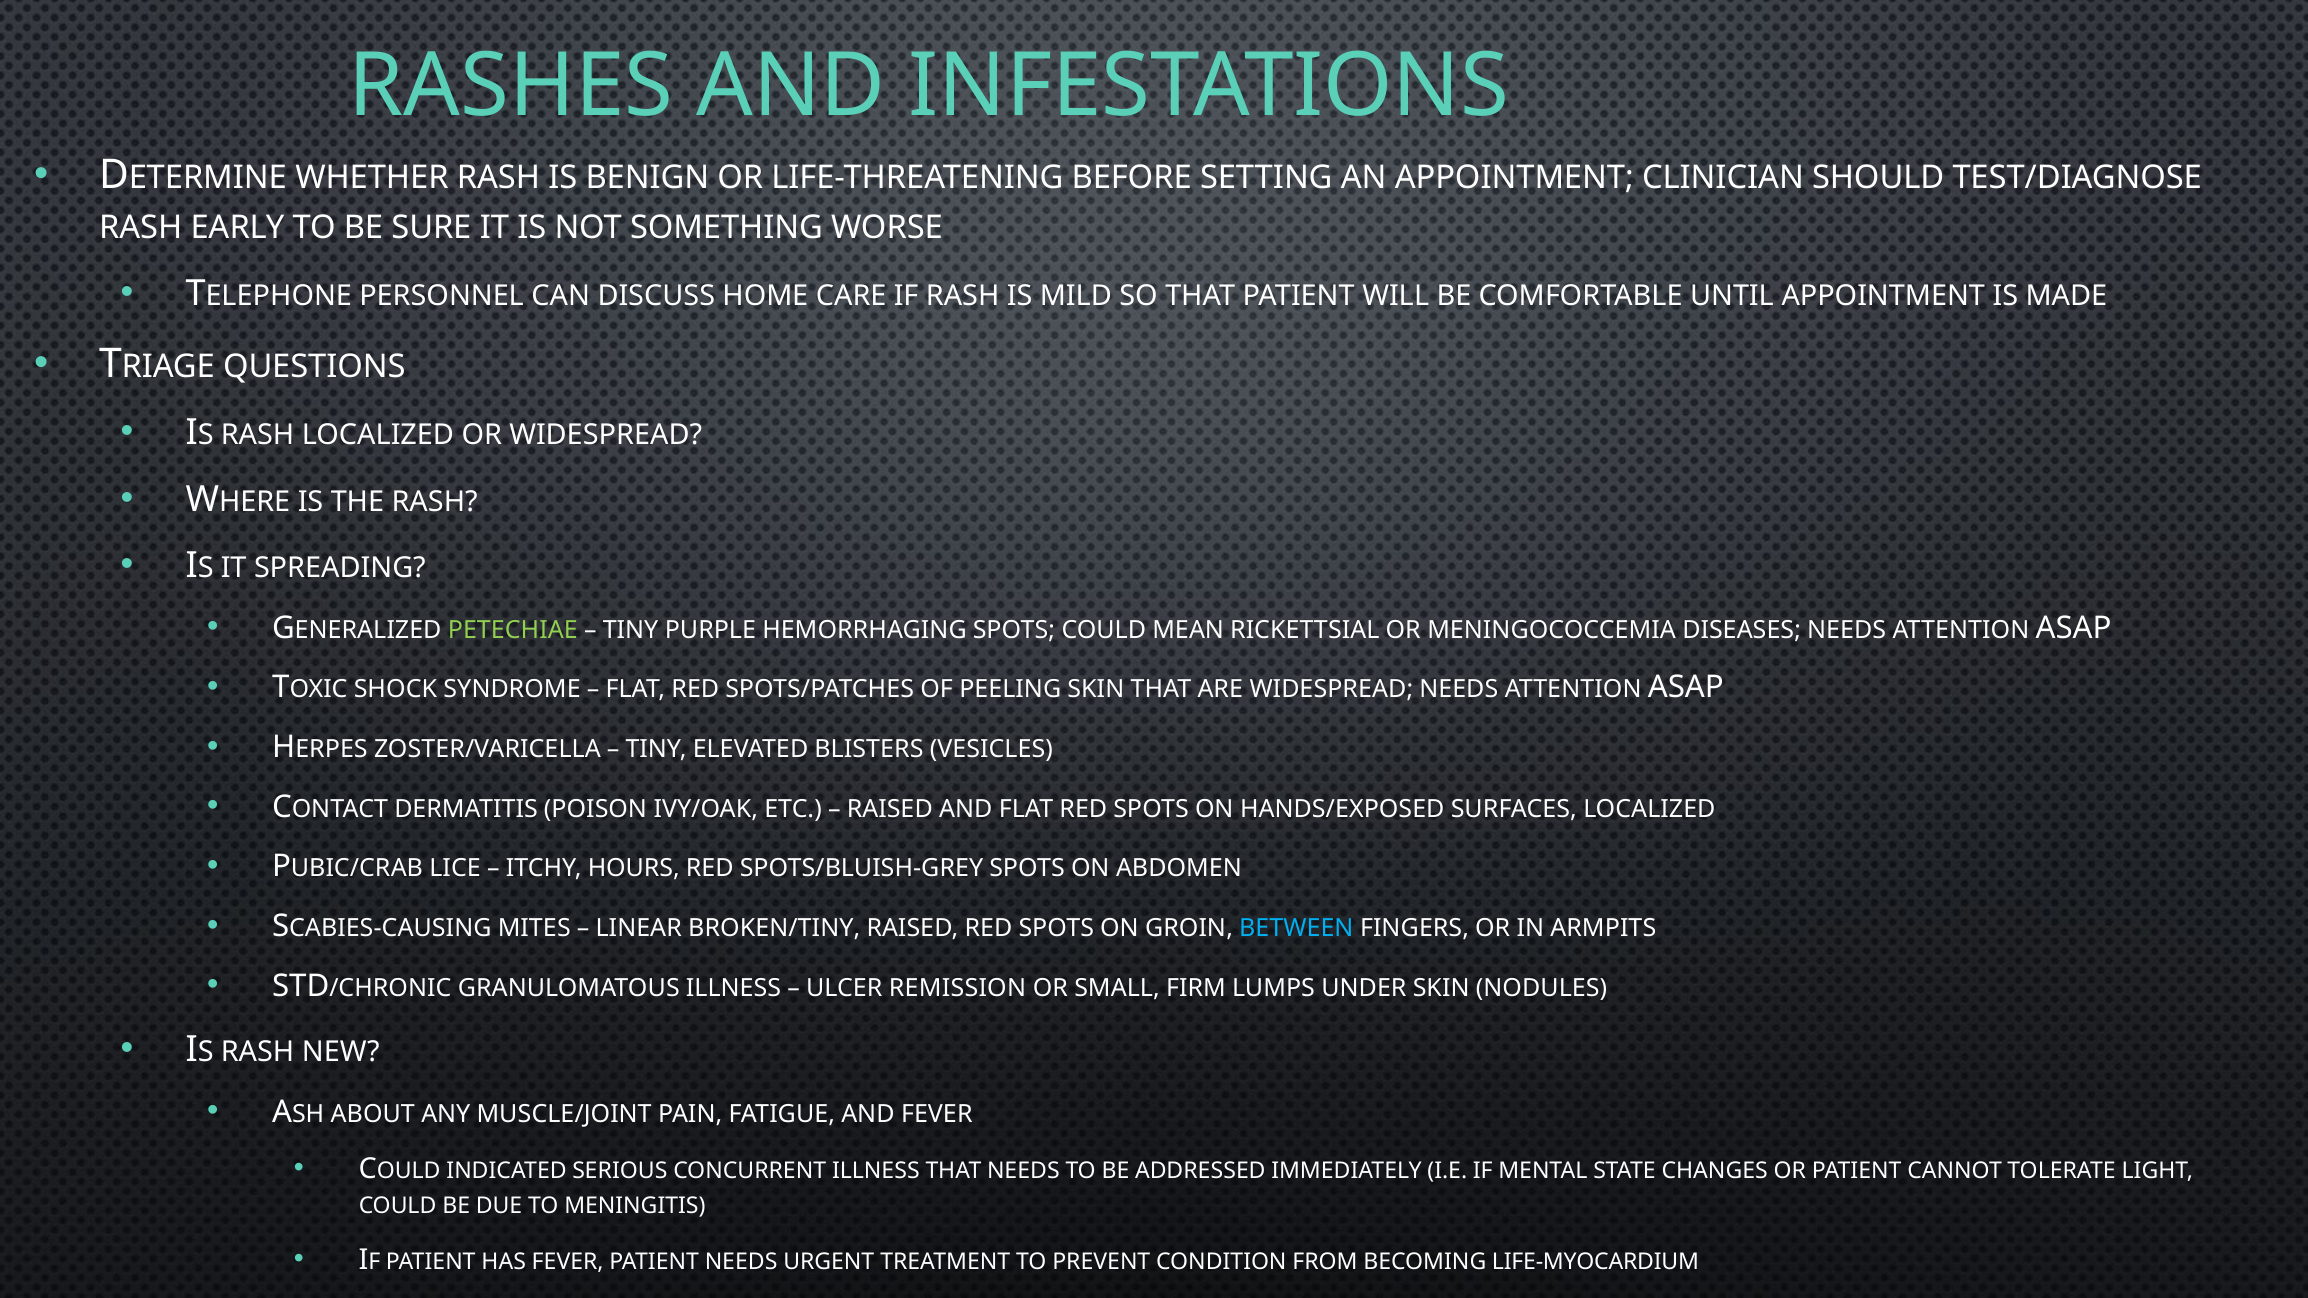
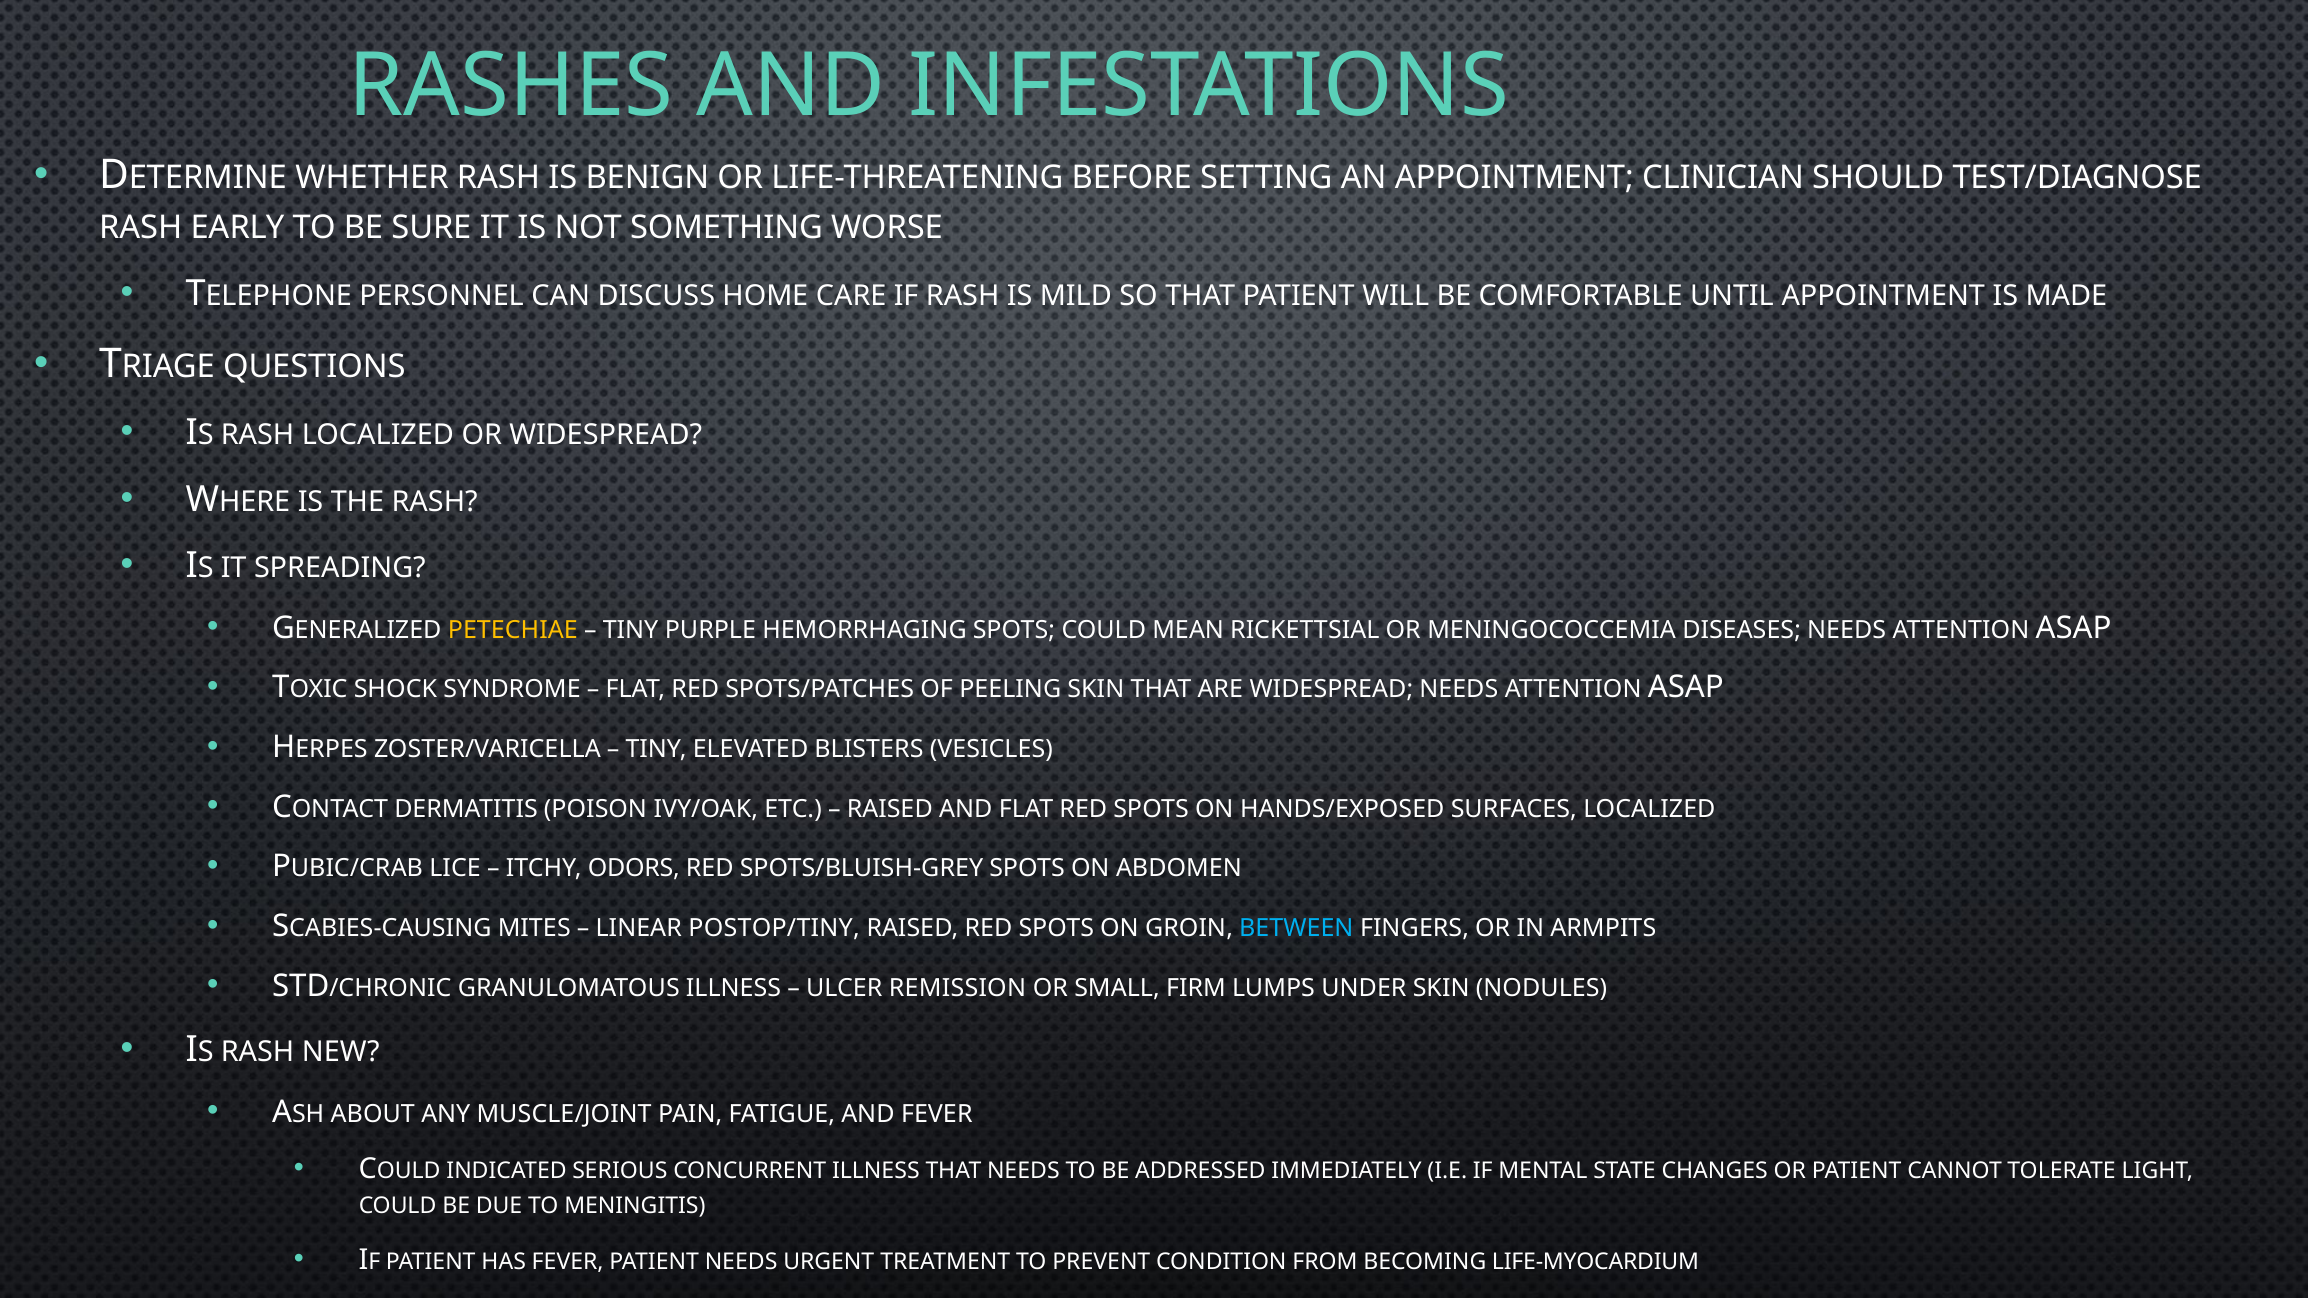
PETECHIAE colour: light green -> yellow
HOURS: HOURS -> ODORS
BROKEN/TINY: BROKEN/TINY -> POSTOP/TINY
